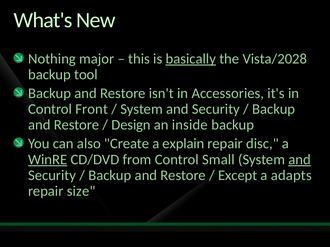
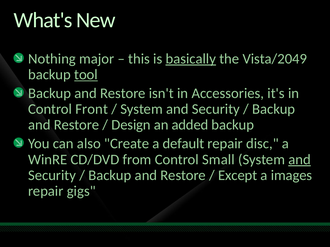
Vista/2028: Vista/2028 -> Vista/2049
tool underline: none -> present
inside: inside -> added
explain: explain -> default
WinRE underline: present -> none
adapts: adapts -> images
size: size -> gigs
